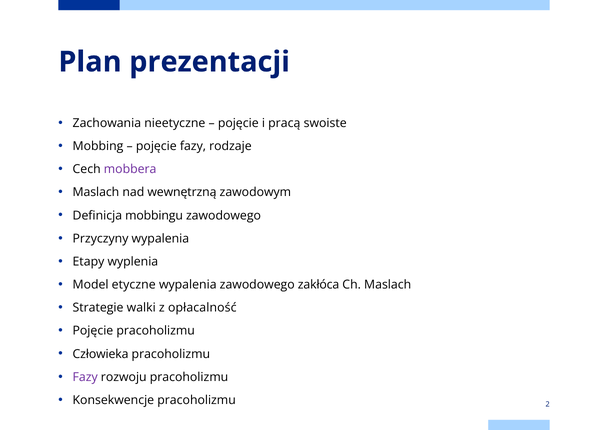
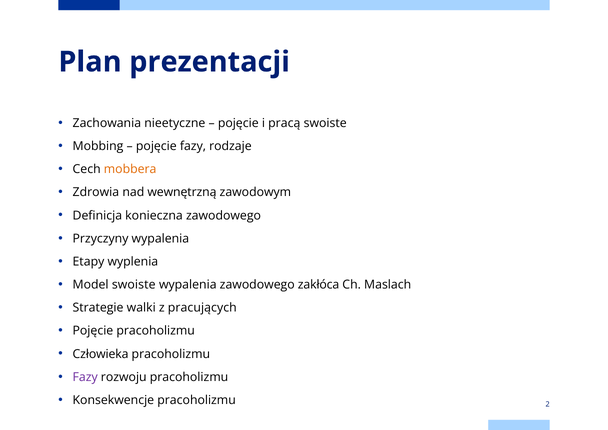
mobbera colour: purple -> orange
Maslach at (96, 192): Maslach -> Zdrowia
mobbingu: mobbingu -> konieczna
Model etyczne: etyczne -> swoiste
opłacalność: opłacalność -> pracujących
